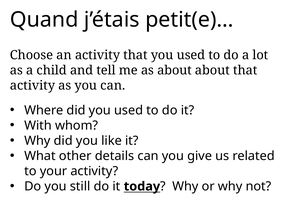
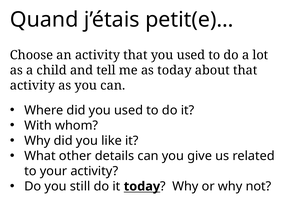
as about: about -> today
